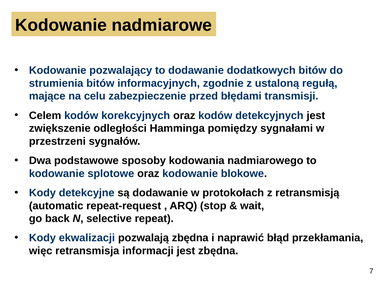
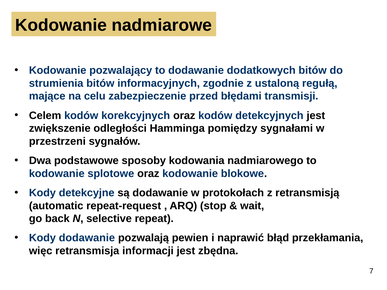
Kody ekwalizacji: ekwalizacji -> dodawanie
pozwalają zbędna: zbędna -> pewien
